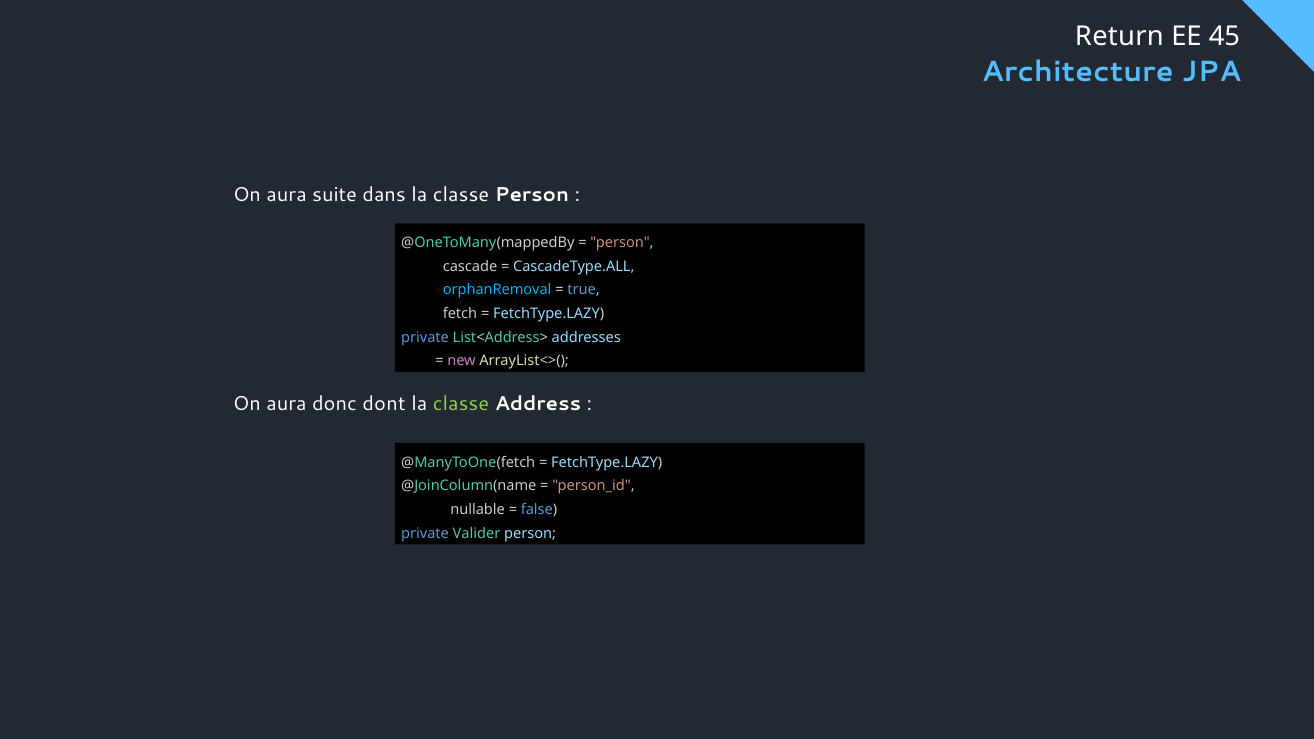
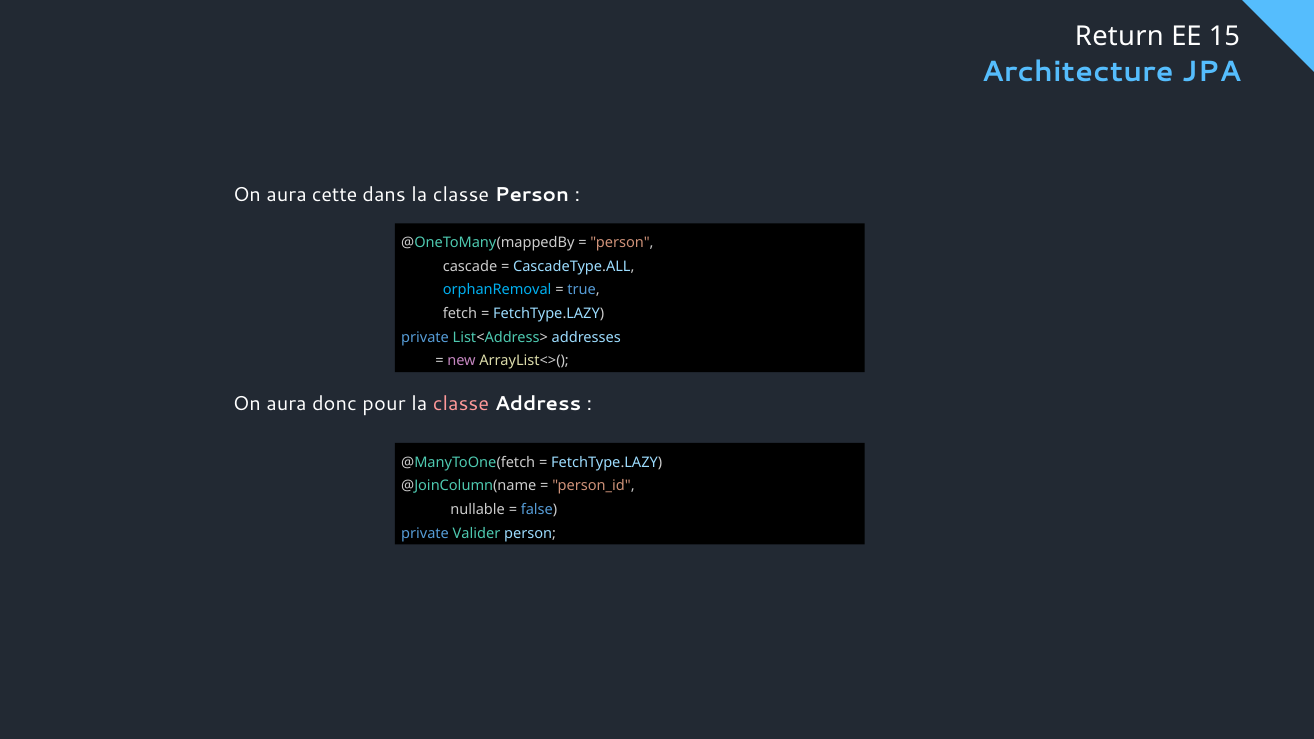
45: 45 -> 15
suite: suite -> cette
dont: dont -> pour
classe at (461, 404) colour: light green -> pink
